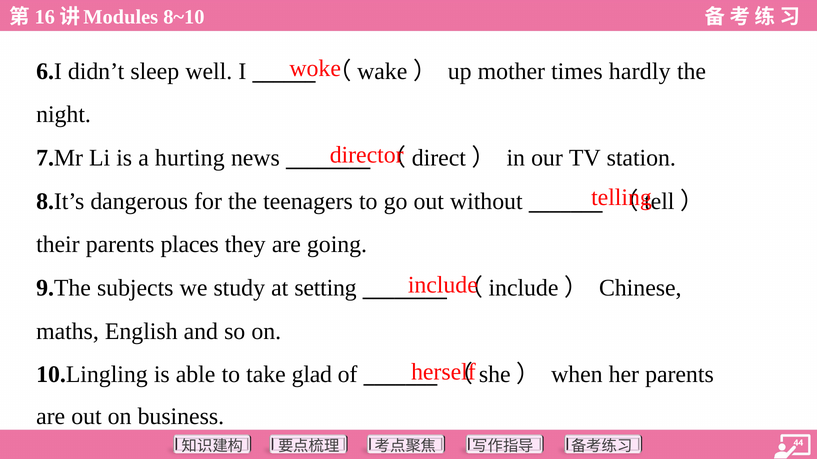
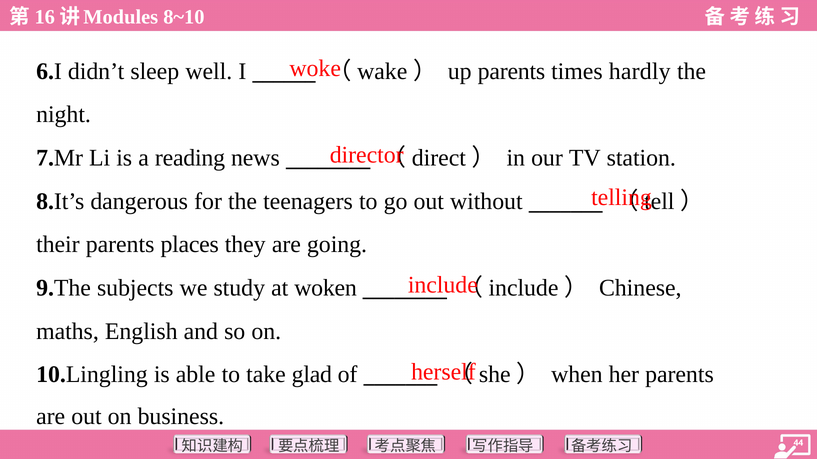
up mother: mother -> parents
hurting: hurting -> reading
setting: setting -> woken
